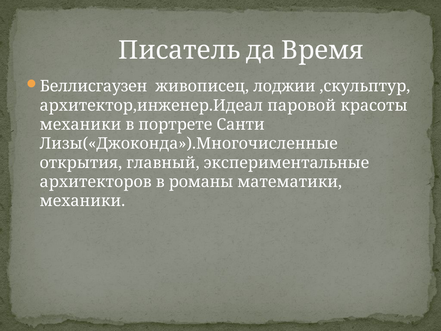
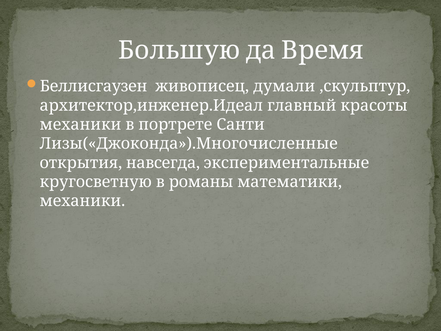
Писатель: Писатель -> Большую
лоджии: лоджии -> думали
паровой: паровой -> главный
главный: главный -> навсегда
архитекторов: архитекторов -> кругосветную
